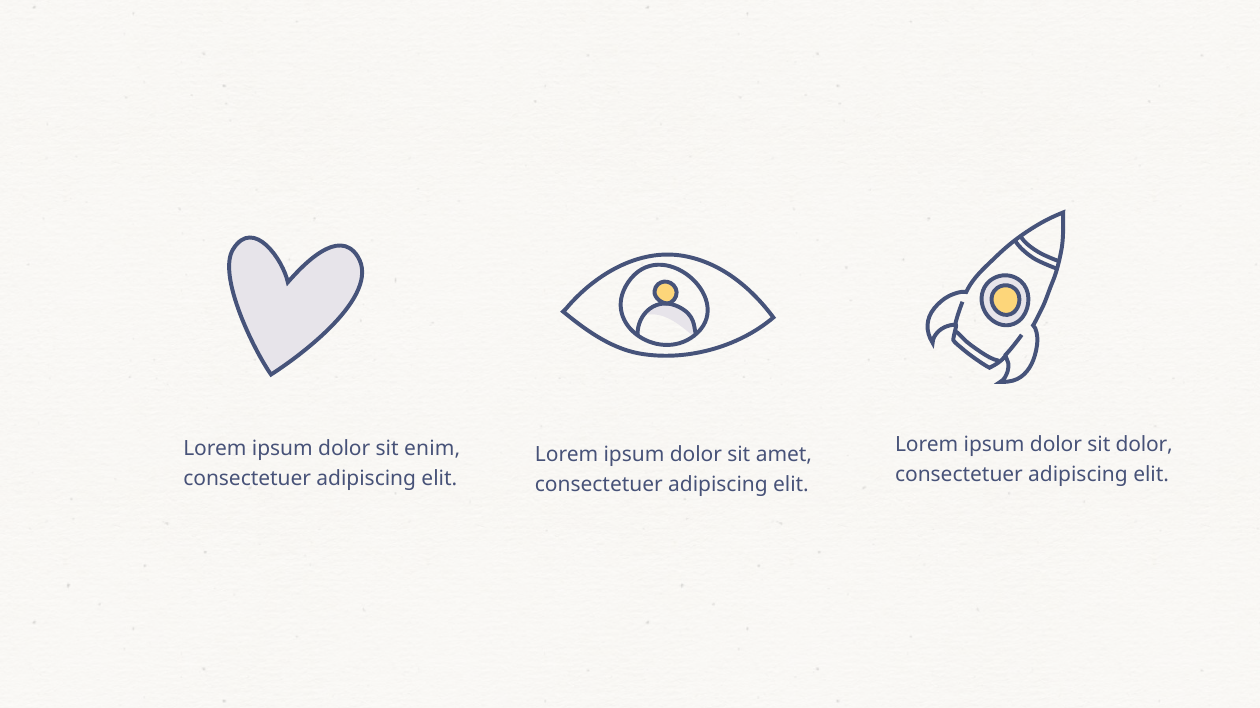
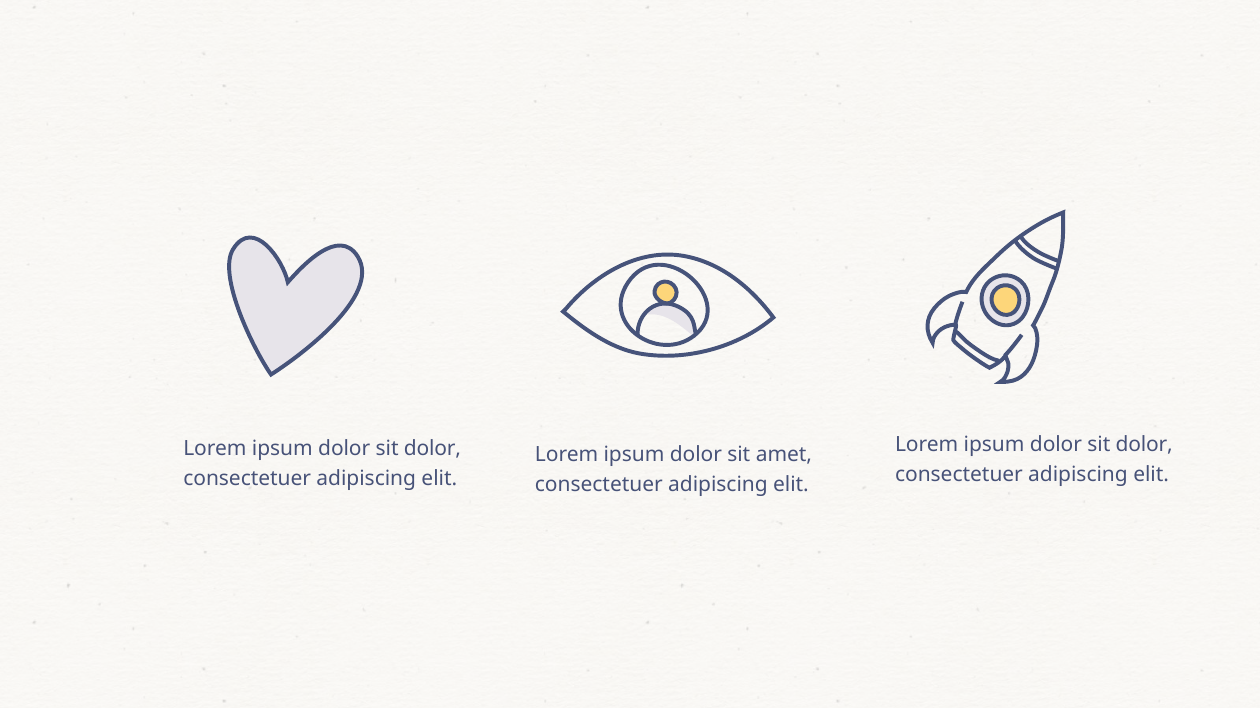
enim at (432, 449): enim -> dolor
